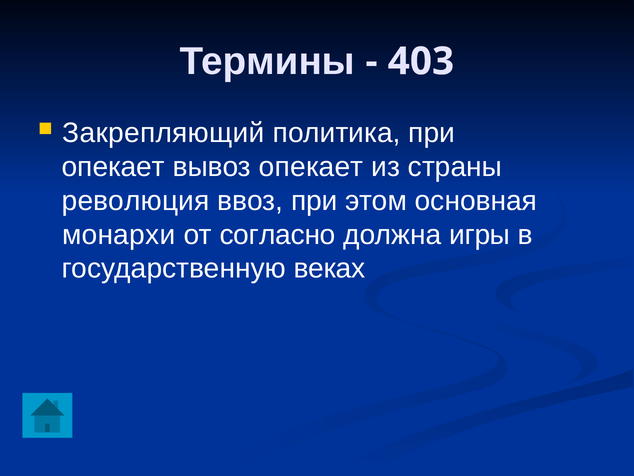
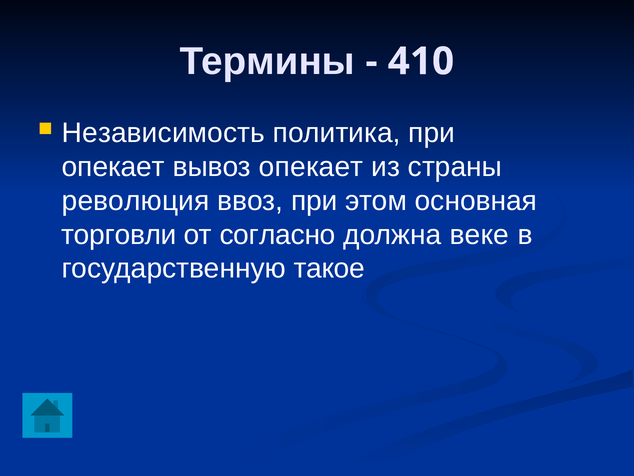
403: 403 -> 410
Закрепляющий: Закрепляющий -> Независимость
монархи: монархи -> торговли
игры: игры -> веке
веках: веках -> такое
